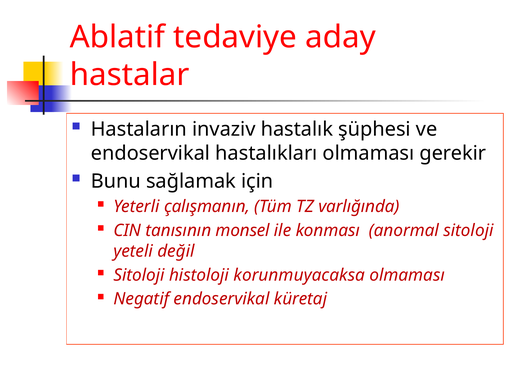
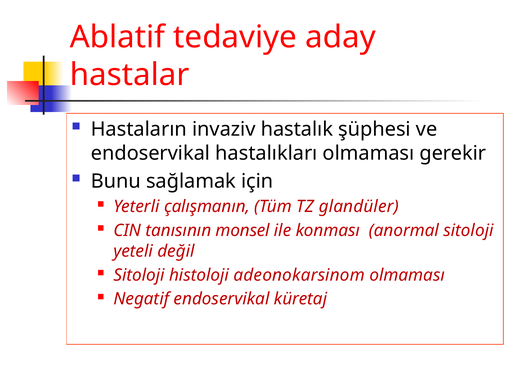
varlığında: varlığında -> glandüler
korunmuyacaksa: korunmuyacaksa -> adeonokarsinom
